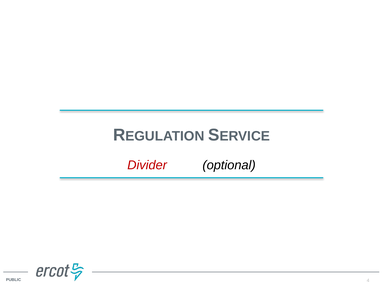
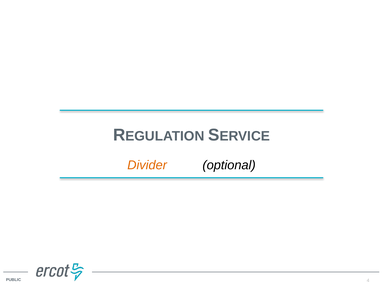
Divider at (147, 165) colour: red -> orange
